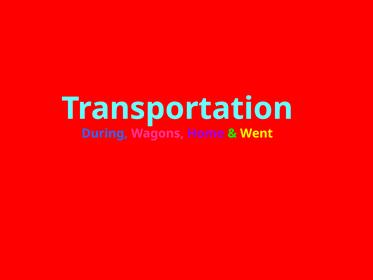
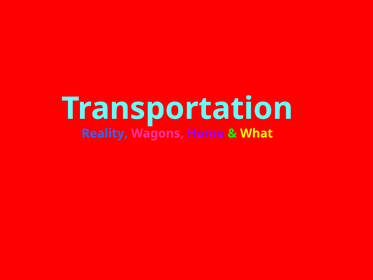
During: During -> Reality
Went: Went -> What
